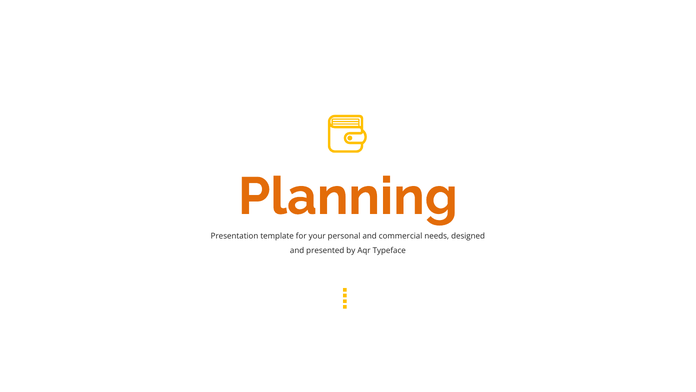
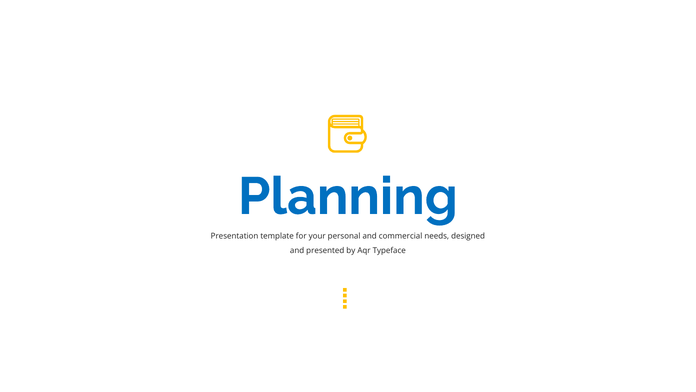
Planning colour: orange -> blue
